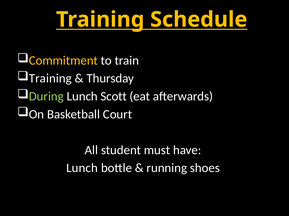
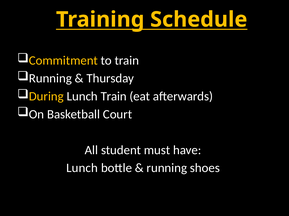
Training at (50, 79): Training -> Running
During colour: light green -> yellow
Lunch Scott: Scott -> Train
